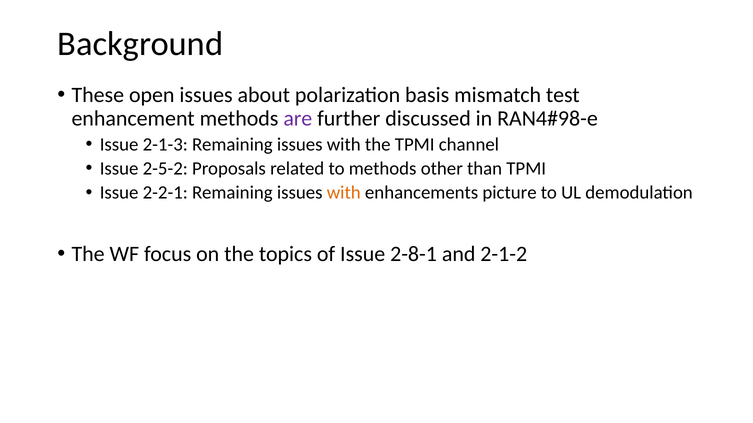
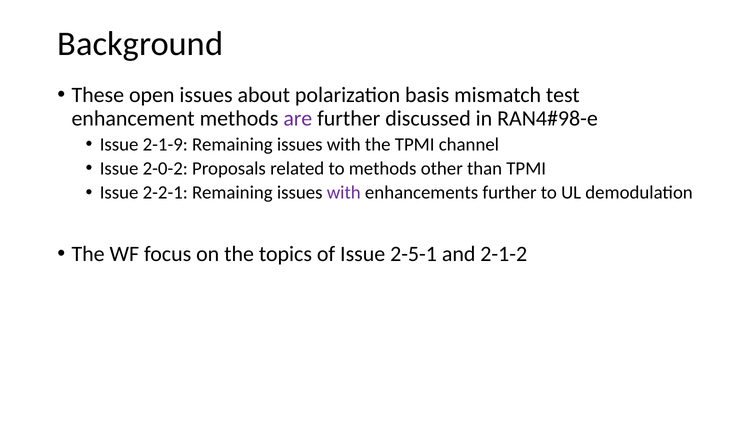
2-1-3: 2-1-3 -> 2-1-9
2-5-2: 2-5-2 -> 2-0-2
with at (344, 193) colour: orange -> purple
enhancements picture: picture -> further
2-8-1: 2-8-1 -> 2-5-1
